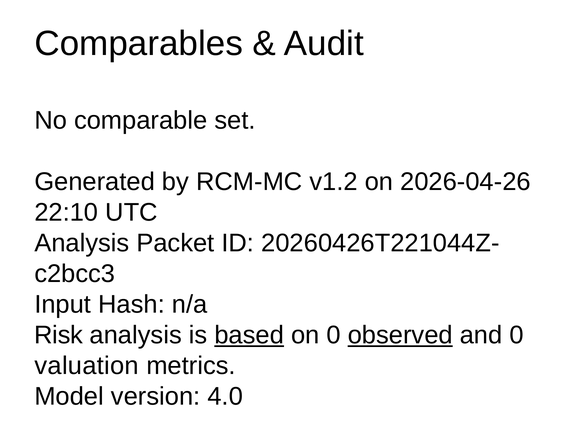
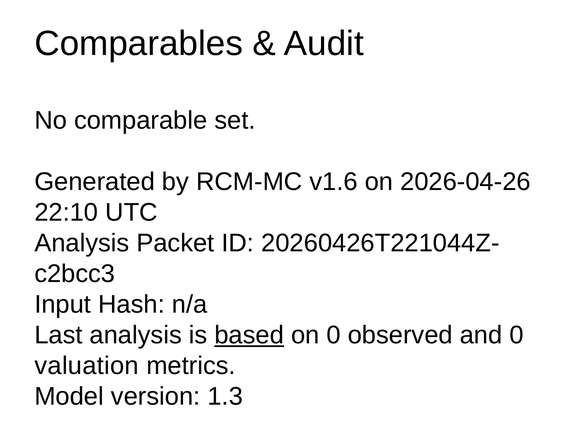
v1.2: v1.2 -> v1.6
Risk: Risk -> Last
observed underline: present -> none
4.0: 4.0 -> 1.3
